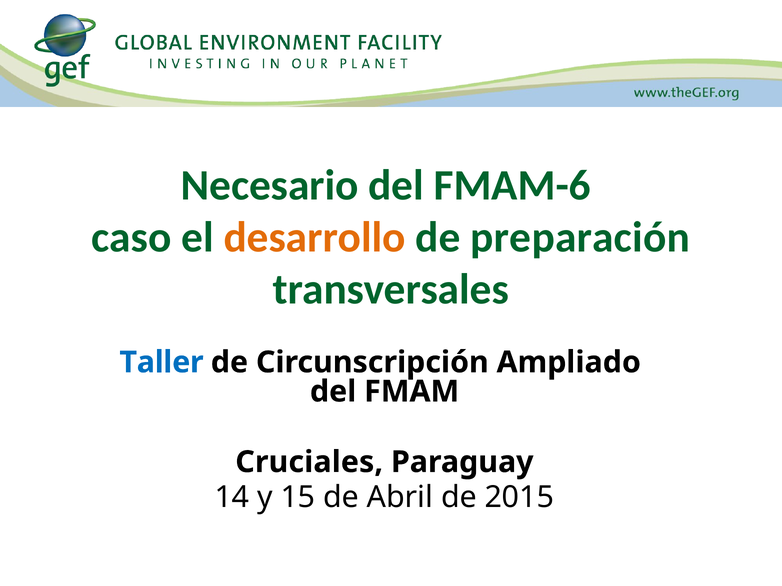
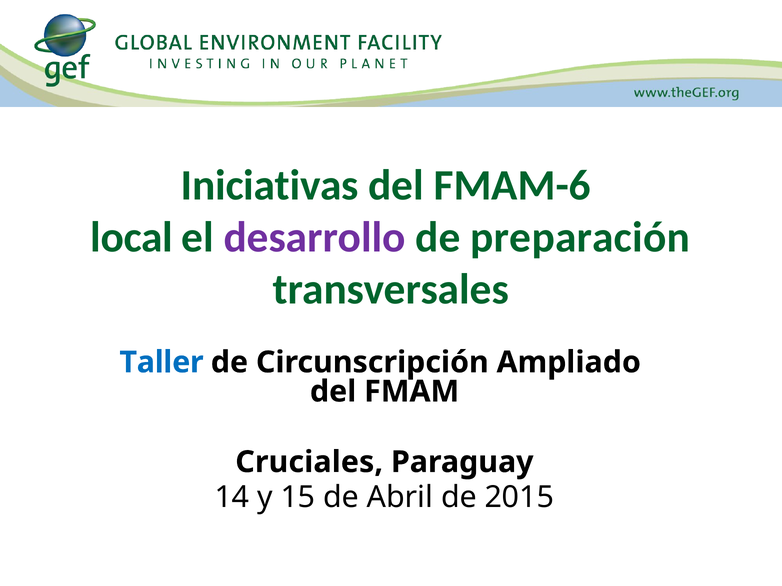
Necesario: Necesario -> Iniciativas
caso: caso -> local
desarrollo colour: orange -> purple
